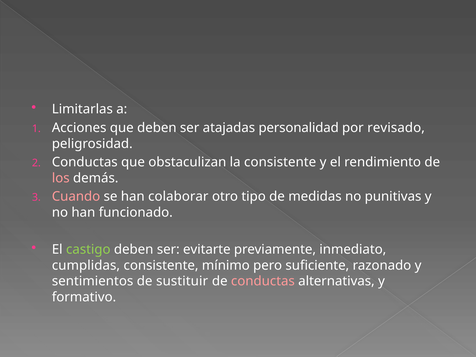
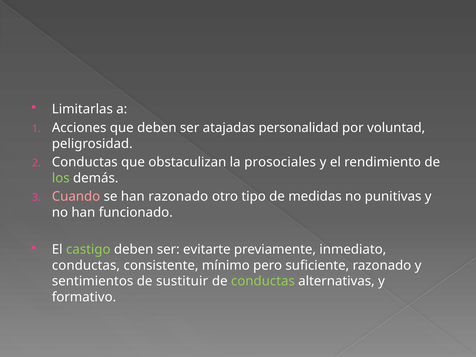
revisado: revisado -> voluntad
la consistente: consistente -> prosociales
los colour: pink -> light green
han colaborar: colaborar -> razonado
cumplidas at (86, 265): cumplidas -> conductas
conductas at (263, 281) colour: pink -> light green
